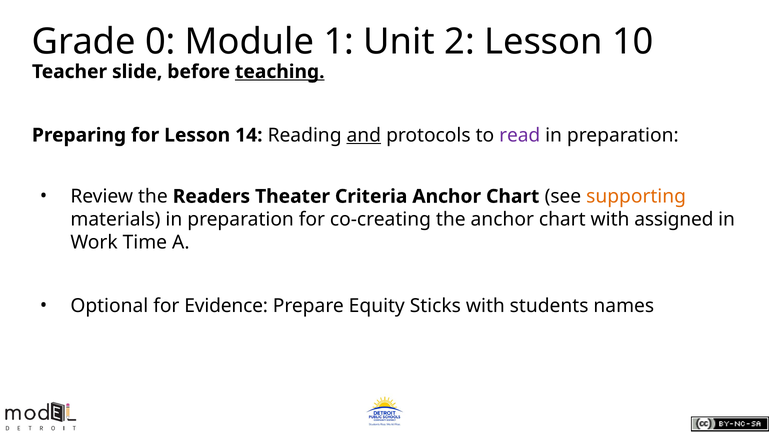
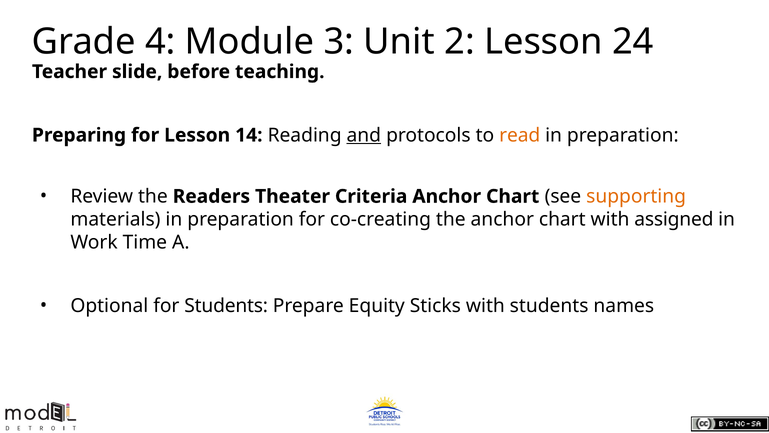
0: 0 -> 4
1: 1 -> 3
10: 10 -> 24
teaching underline: present -> none
read colour: purple -> orange
for Evidence: Evidence -> Students
